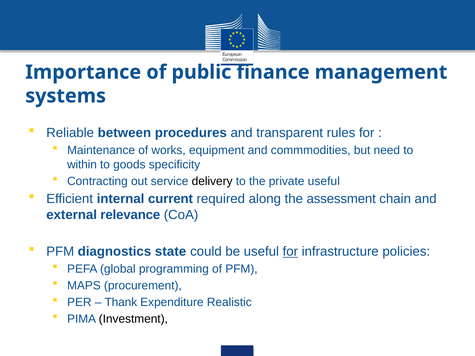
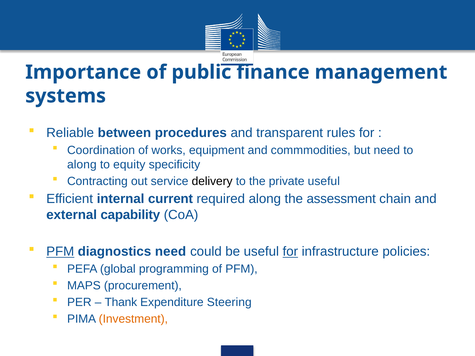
Maintenance: Maintenance -> Coordination
within at (82, 165): within -> along
goods: goods -> equity
relevance: relevance -> capability
PFM at (60, 252) underline: none -> present
diagnostics state: state -> need
Realistic: Realistic -> Steering
Investment colour: black -> orange
